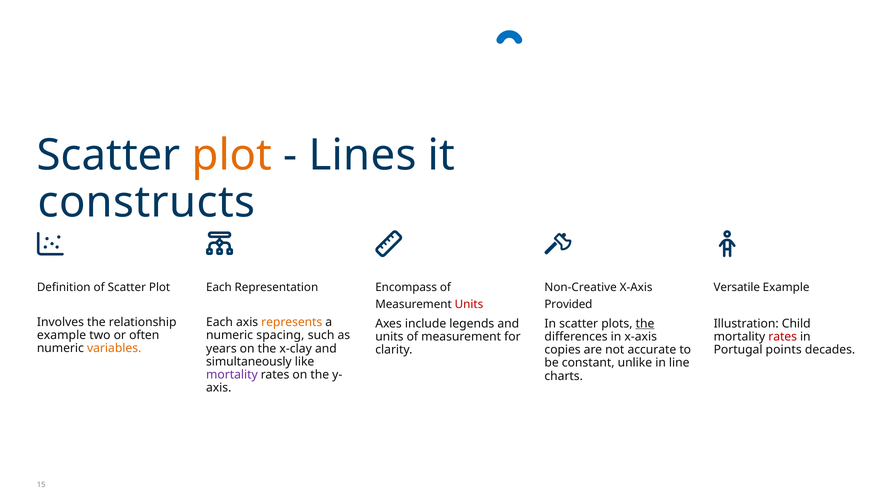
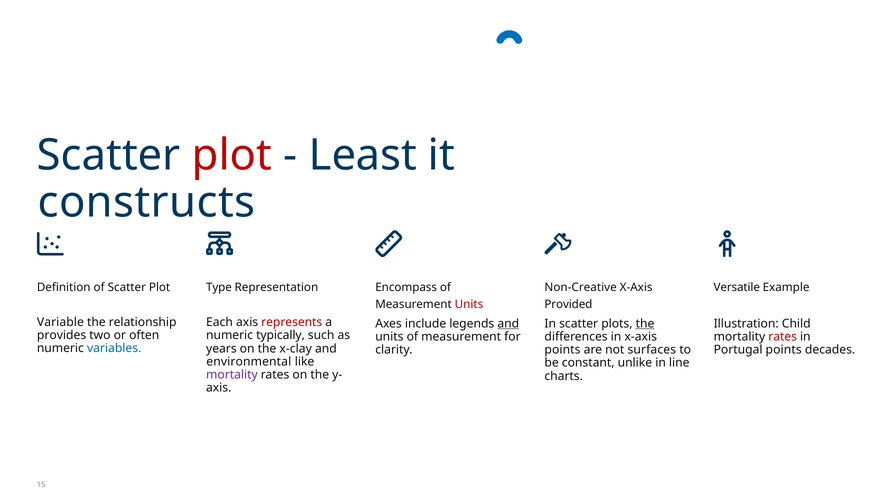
plot at (232, 155) colour: orange -> red
Lines: Lines -> Least
Each at (219, 288): Each -> Type
Involves: Involves -> Variable
represents colour: orange -> red
and at (508, 324) underline: none -> present
example at (62, 335): example -> provides
spacing: spacing -> typically
variables colour: orange -> blue
copies at (563, 350): copies -> points
accurate: accurate -> surfaces
simultaneously: simultaneously -> environmental
